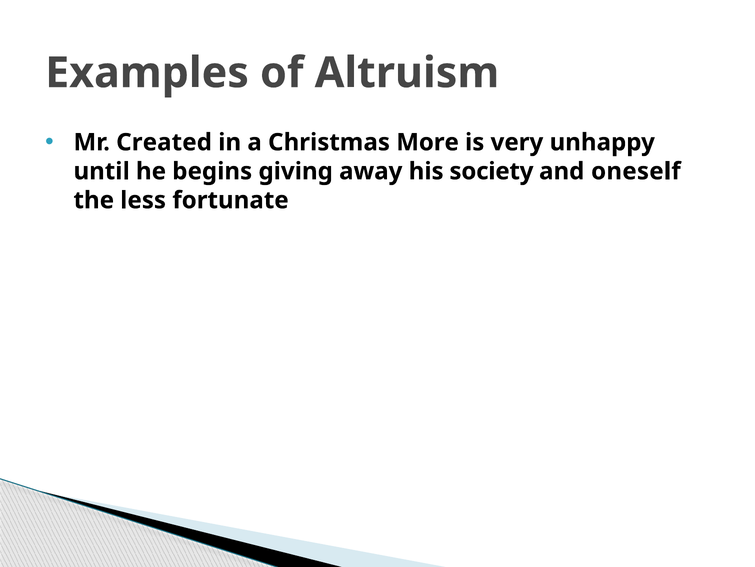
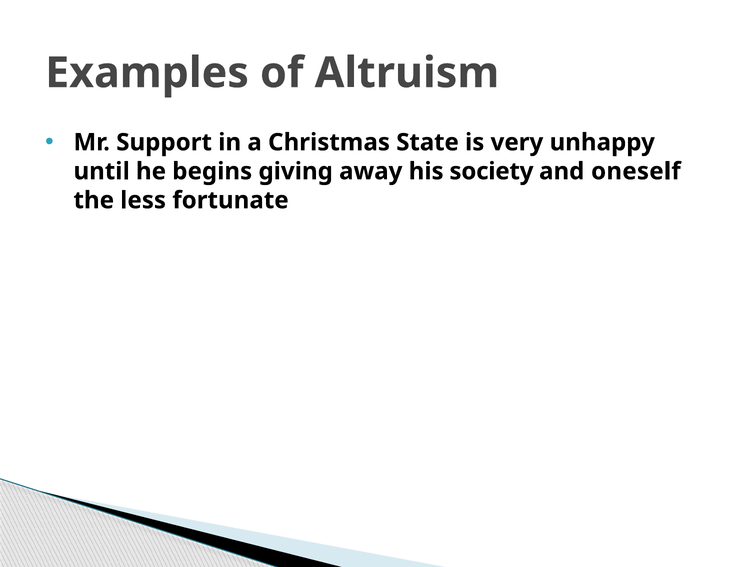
Created: Created -> Support
More: More -> State
